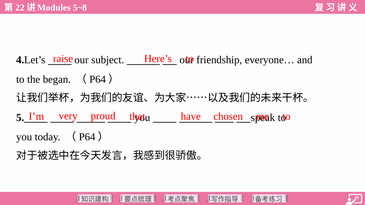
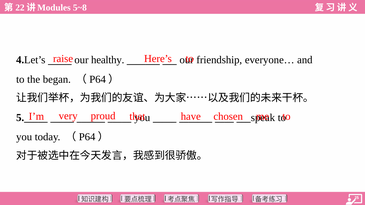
subject: subject -> healthy
